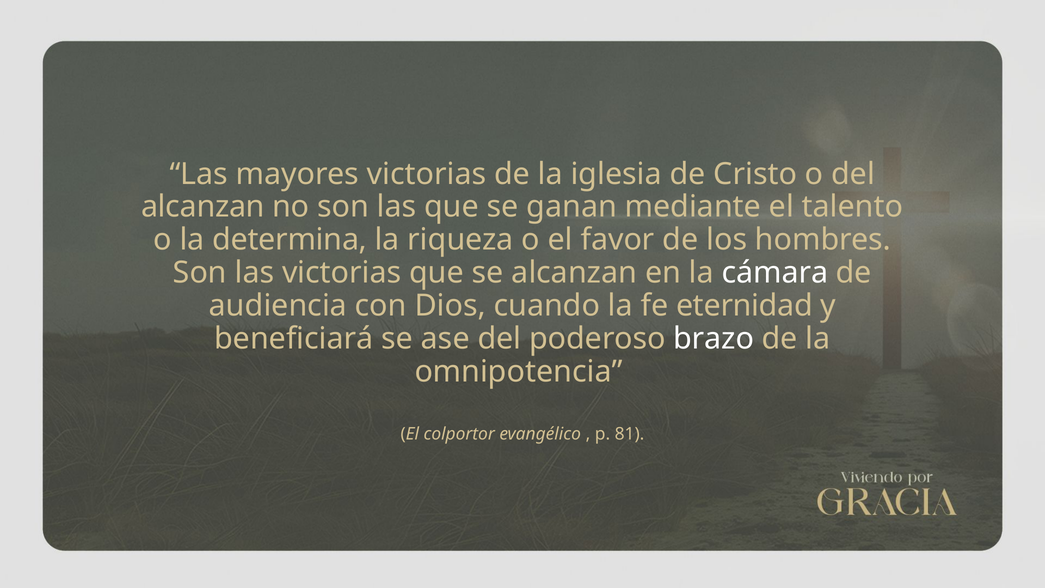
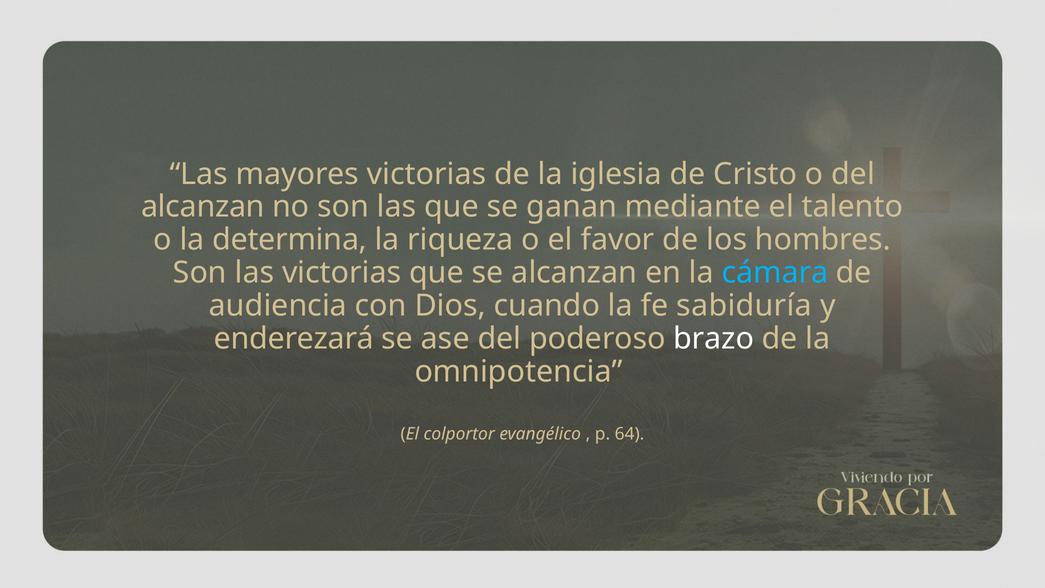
cámara colour: white -> light blue
eternidad: eternidad -> sabiduría
beneficiará: beneficiará -> enderezará
81: 81 -> 64
